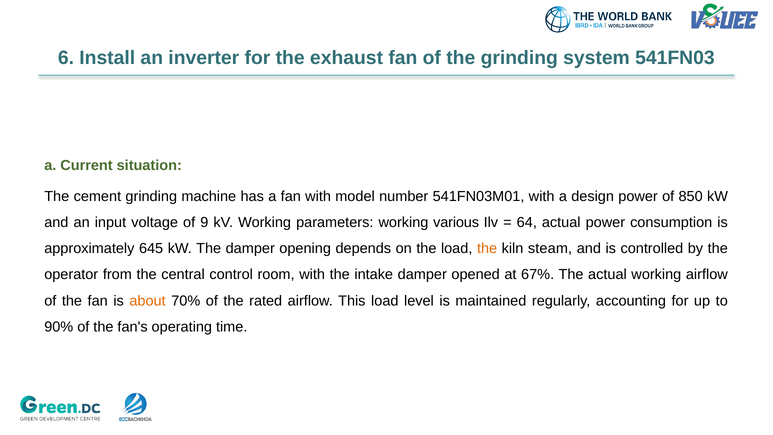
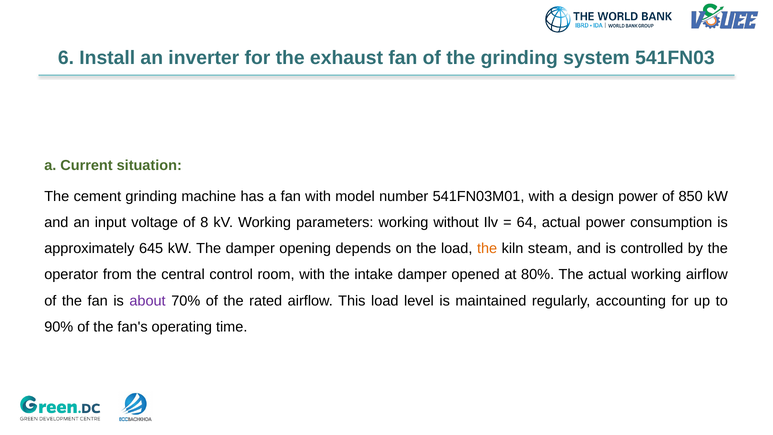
9: 9 -> 8
various: various -> without
67%: 67% -> 80%
about colour: orange -> purple
